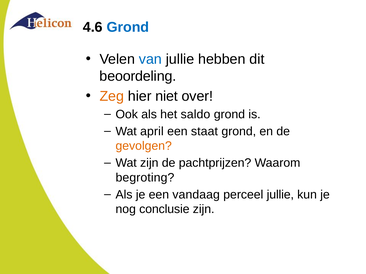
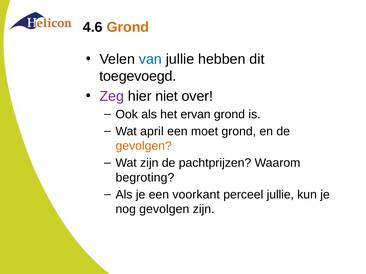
Grond at (128, 27) colour: blue -> orange
beoordeling: beoordeling -> toegevoegd
Zeg colour: orange -> purple
saldo: saldo -> ervan
staat: staat -> moet
vandaag: vandaag -> voorkant
nog conclusie: conclusie -> gevolgen
